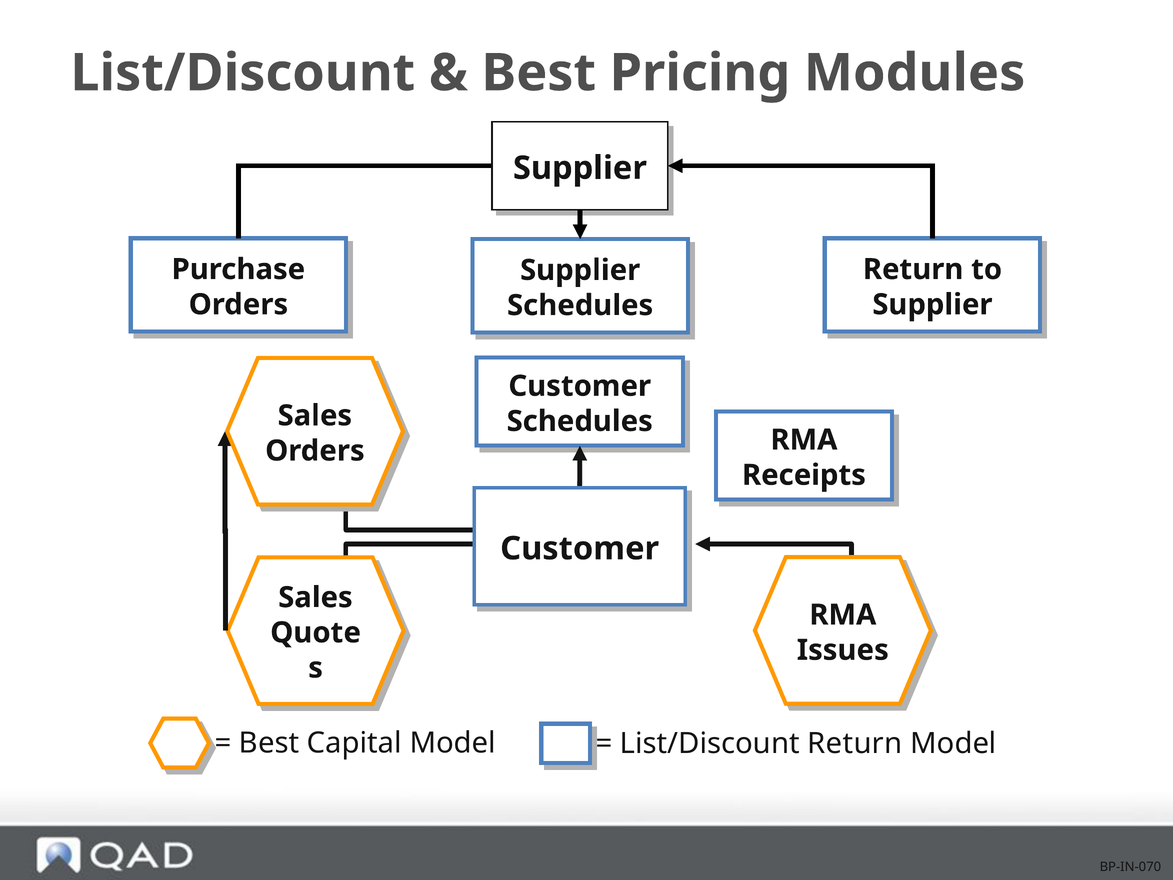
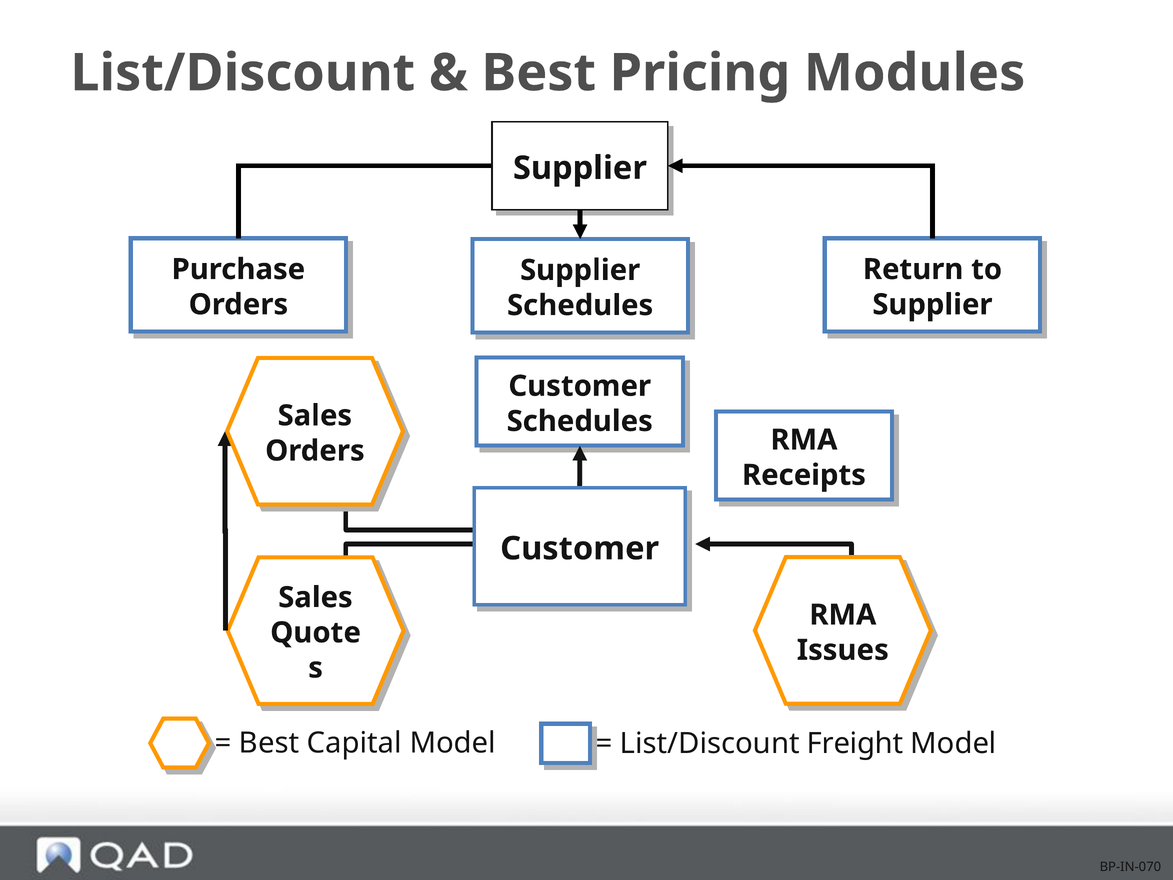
List/Discount Return: Return -> Freight
